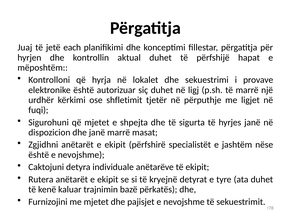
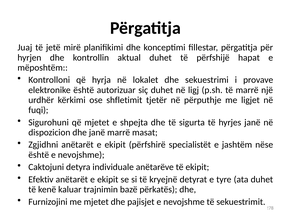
each: each -> mirë
Rutera: Rutera -> Efektiv
